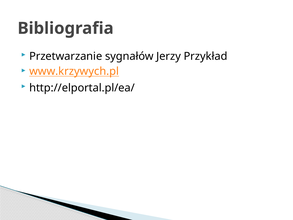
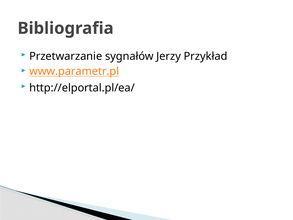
www.krzywych.pl: www.krzywych.pl -> www.parametr.pl
